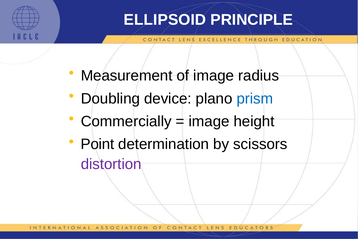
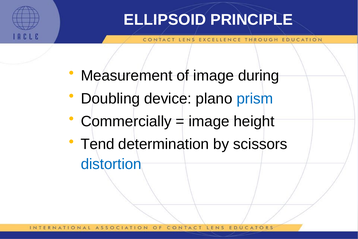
radius: radius -> during
Point: Point -> Tend
distortion colour: purple -> blue
